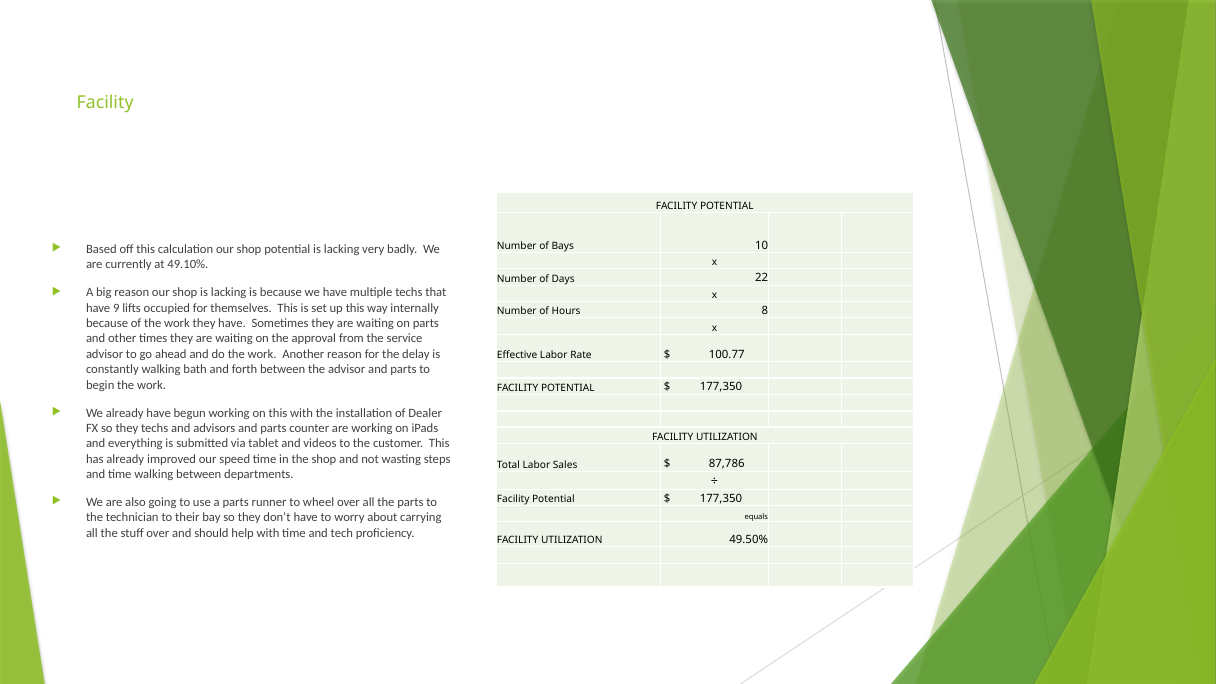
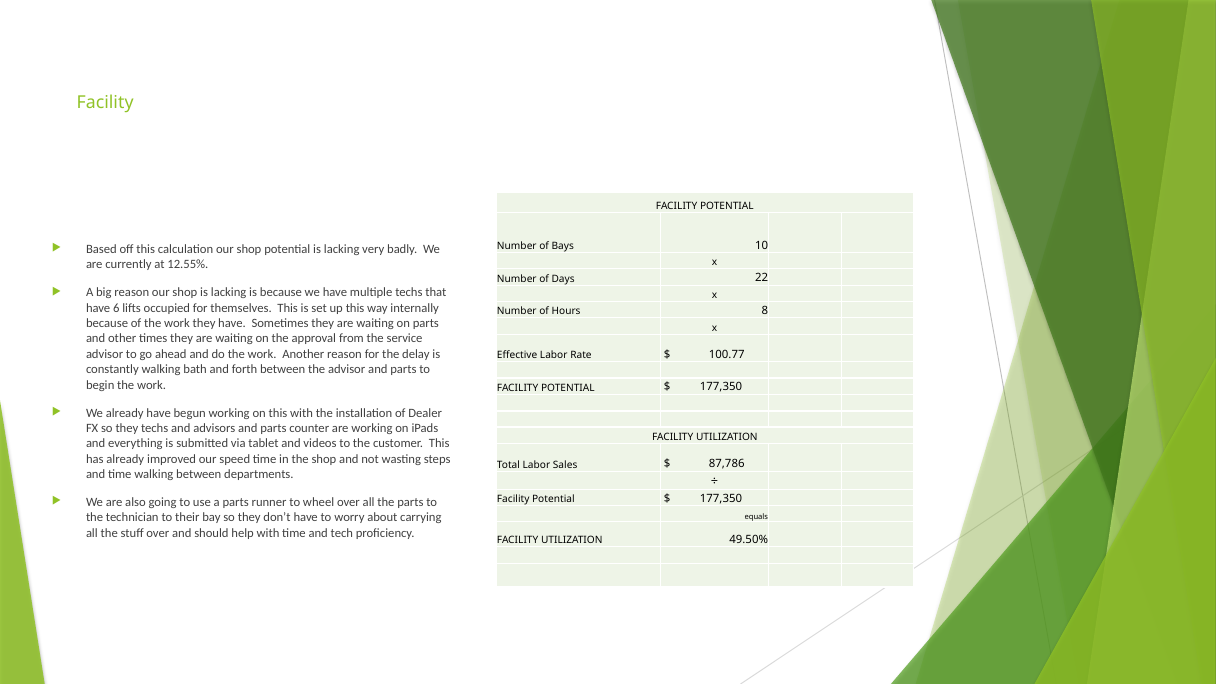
49.10%: 49.10% -> 12.55%
9: 9 -> 6
